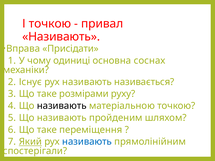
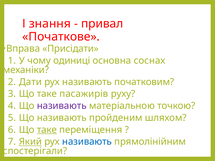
І точкою: точкою -> знання
Називають at (61, 37): Називають -> Початкове
Існує: Існує -> Дати
називається: називається -> початковим
розмірами: розмірами -> пасажирів
називають at (62, 106) colour: black -> purple
таке at (47, 130) underline: none -> present
